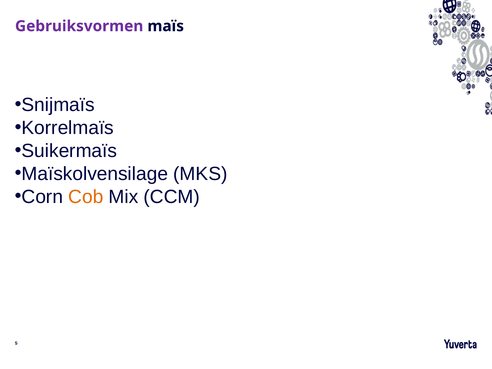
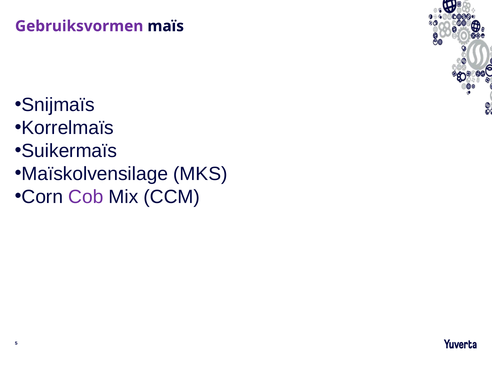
Cob colour: orange -> purple
